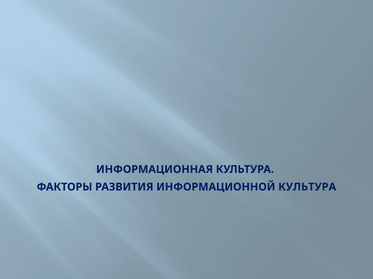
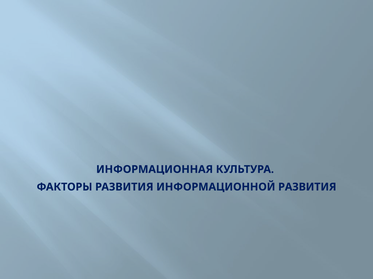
ИНФОРМАЦИОННОЙ КУЛЬТУРА: КУЛЬТУРА -> РАЗВИТИЯ
